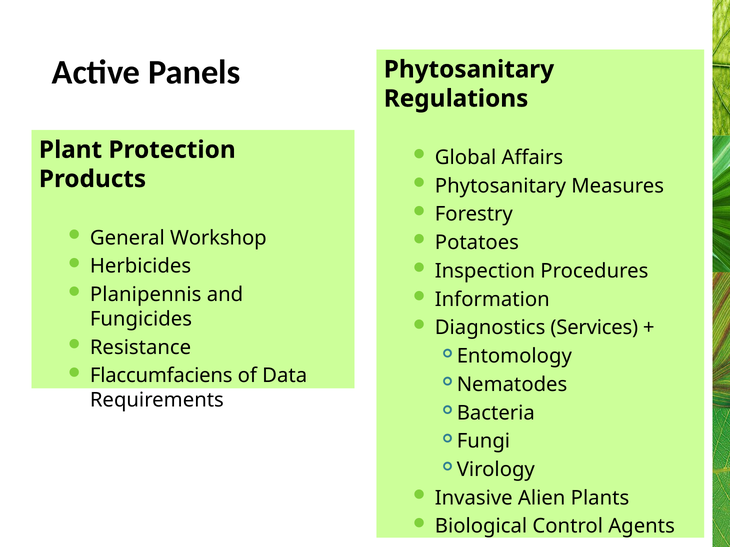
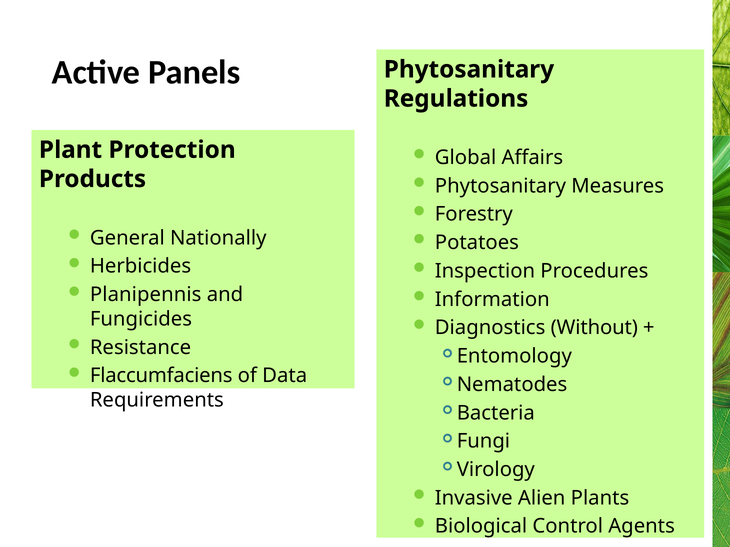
Workshop: Workshop -> Nationally
Services: Services -> Without
